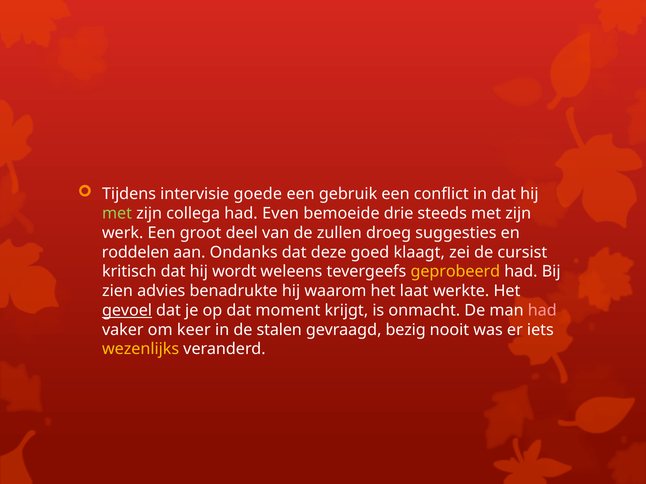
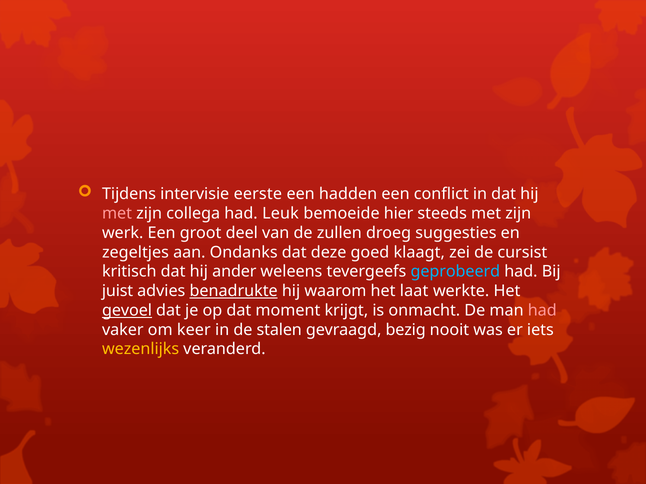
goede: goede -> eerste
gebruik: gebruik -> hadden
met at (117, 214) colour: light green -> pink
Even: Even -> Leuk
drie: drie -> hier
roddelen: roddelen -> zegeltjes
wordt: wordt -> ander
geprobeerd colour: yellow -> light blue
zien: zien -> juist
benadrukte underline: none -> present
